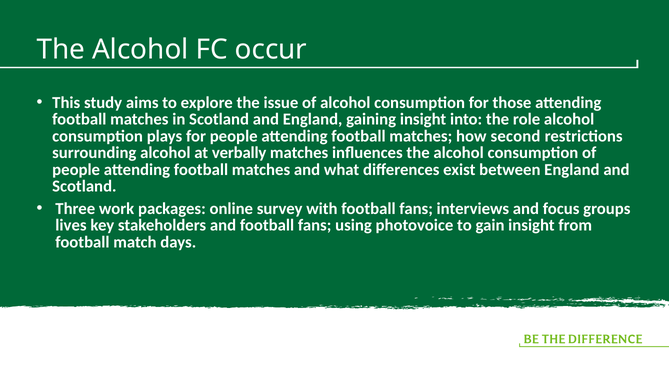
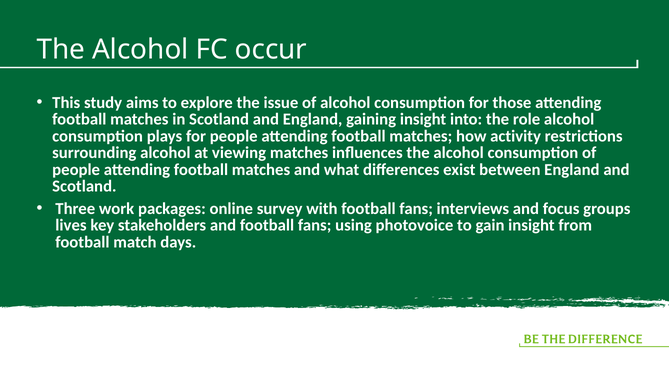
second: second -> activity
verbally: verbally -> viewing
